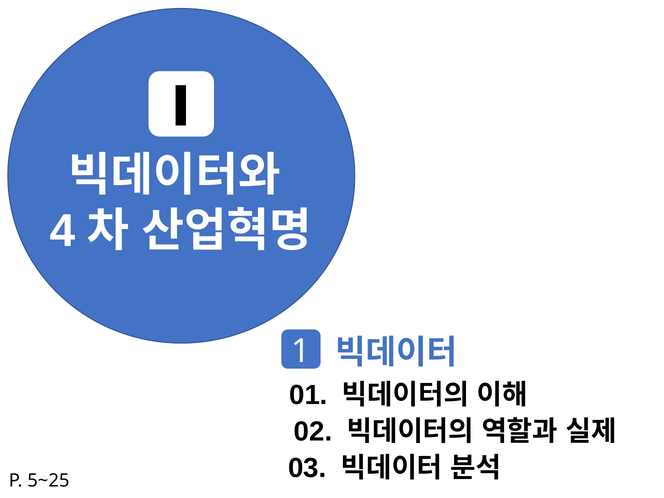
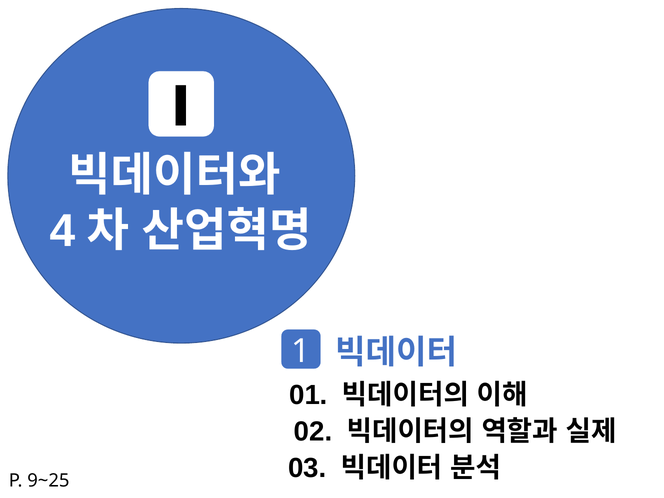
5~25: 5~25 -> 9~25
